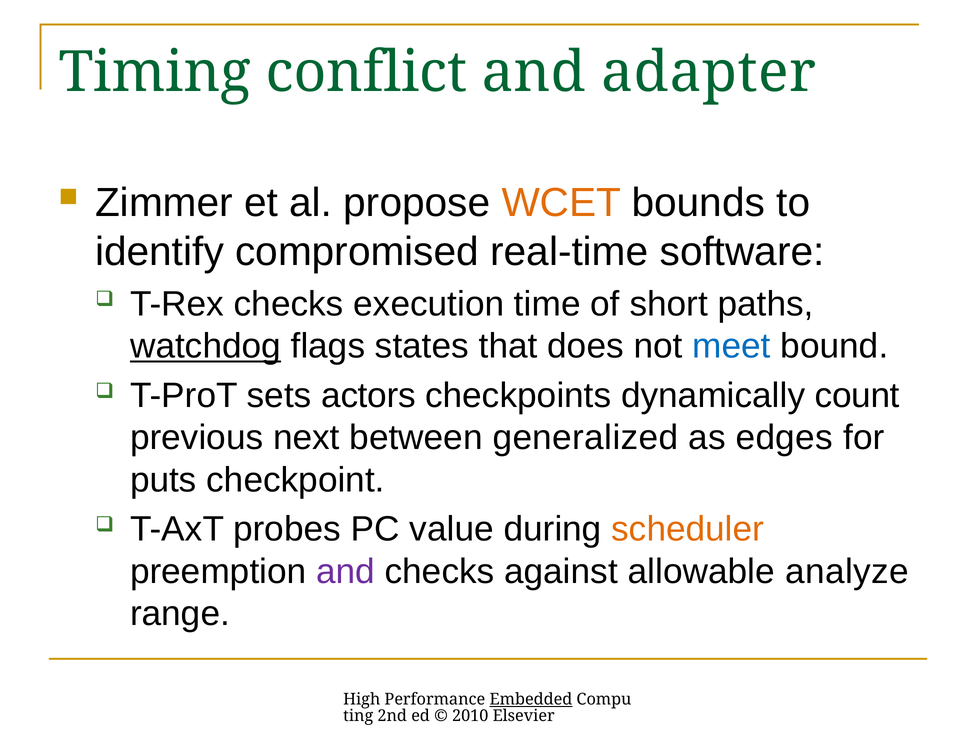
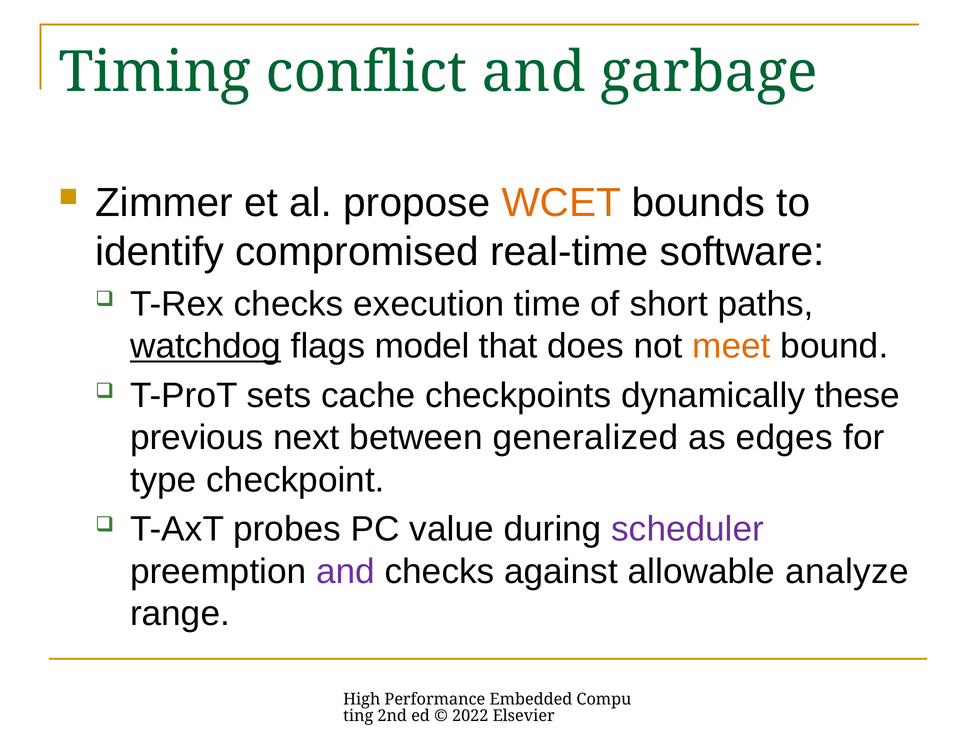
adapter: adapter -> garbage
states: states -> model
meet colour: blue -> orange
actors: actors -> cache
count: count -> these
puts: puts -> type
scheduler colour: orange -> purple
Embedded underline: present -> none
2010: 2010 -> 2022
